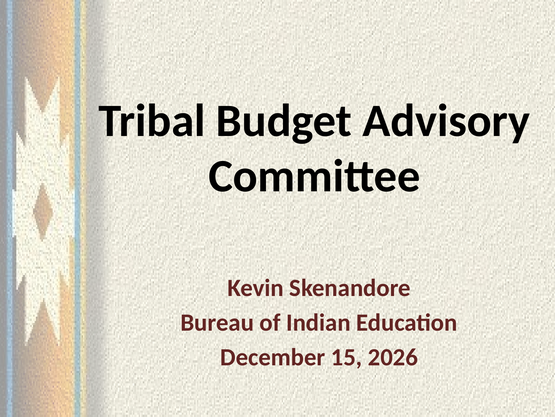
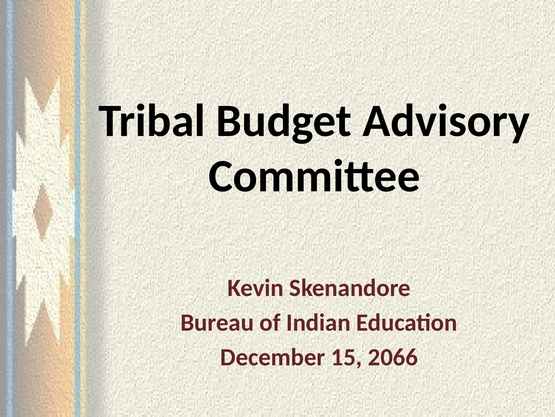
2026: 2026 -> 2066
